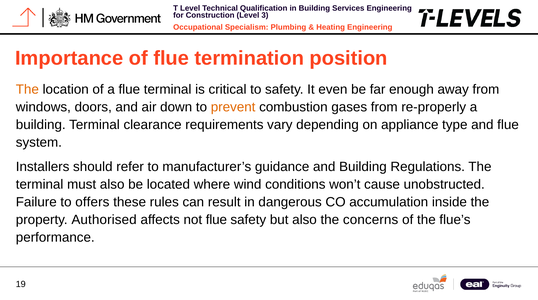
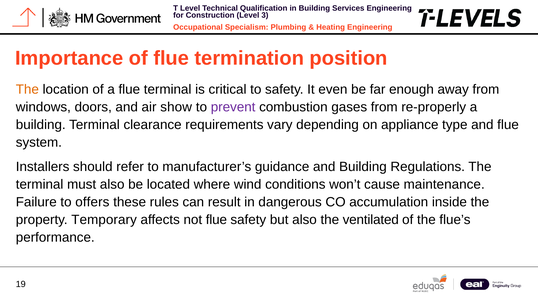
down: down -> show
prevent colour: orange -> purple
unobstructed: unobstructed -> maintenance
Authorised: Authorised -> Temporary
concerns: concerns -> ventilated
